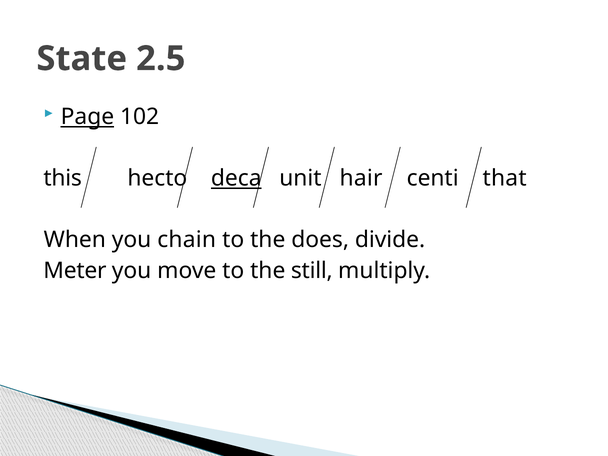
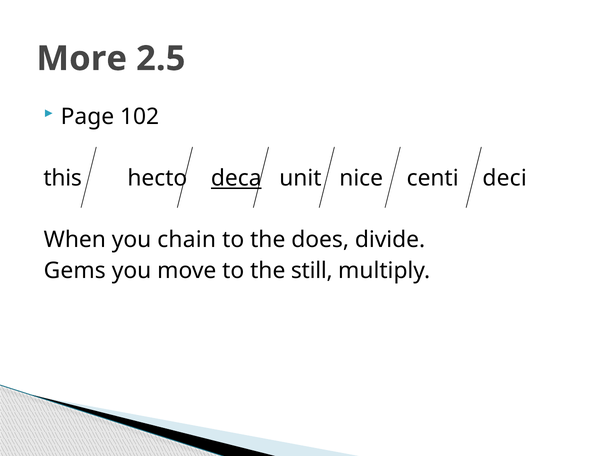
State: State -> More
Page underline: present -> none
hair: hair -> nice
that: that -> deci
Meter: Meter -> Gems
